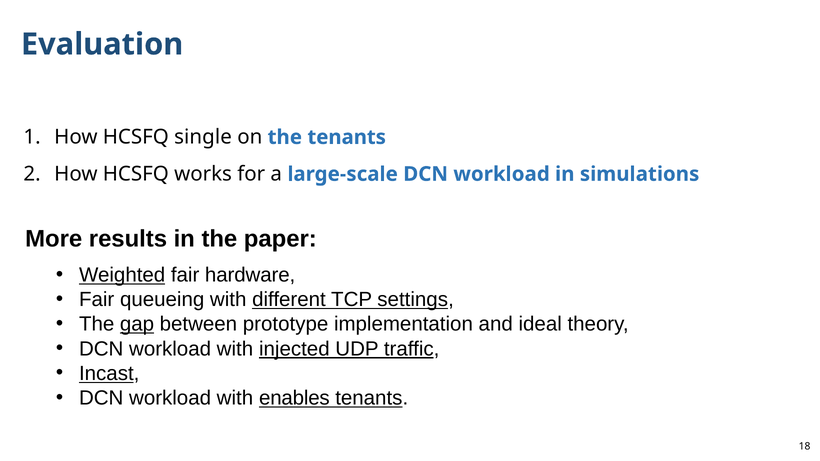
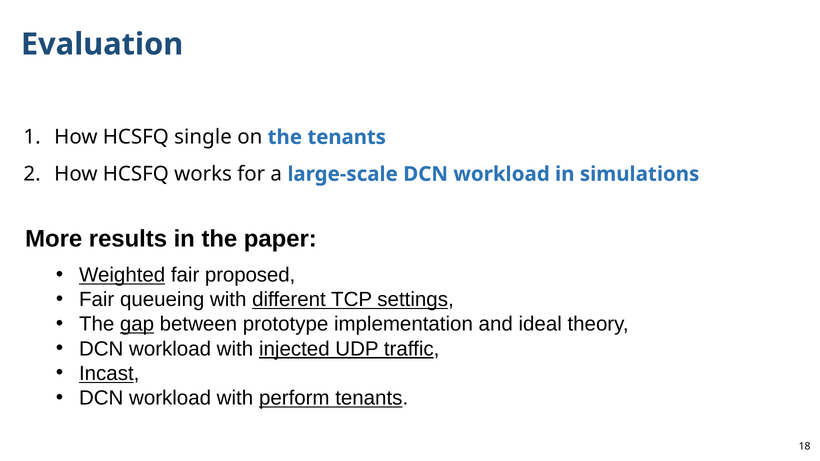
hardware: hardware -> proposed
enables: enables -> perform
